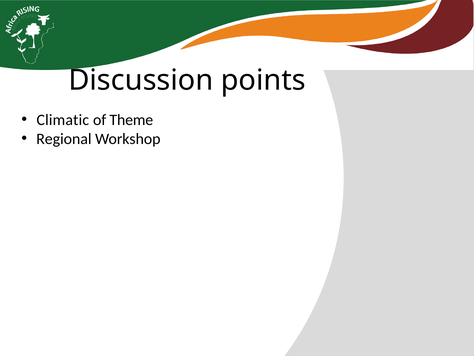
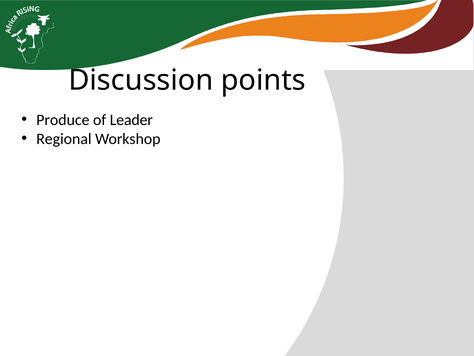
Climatic: Climatic -> Produce
Theme: Theme -> Leader
